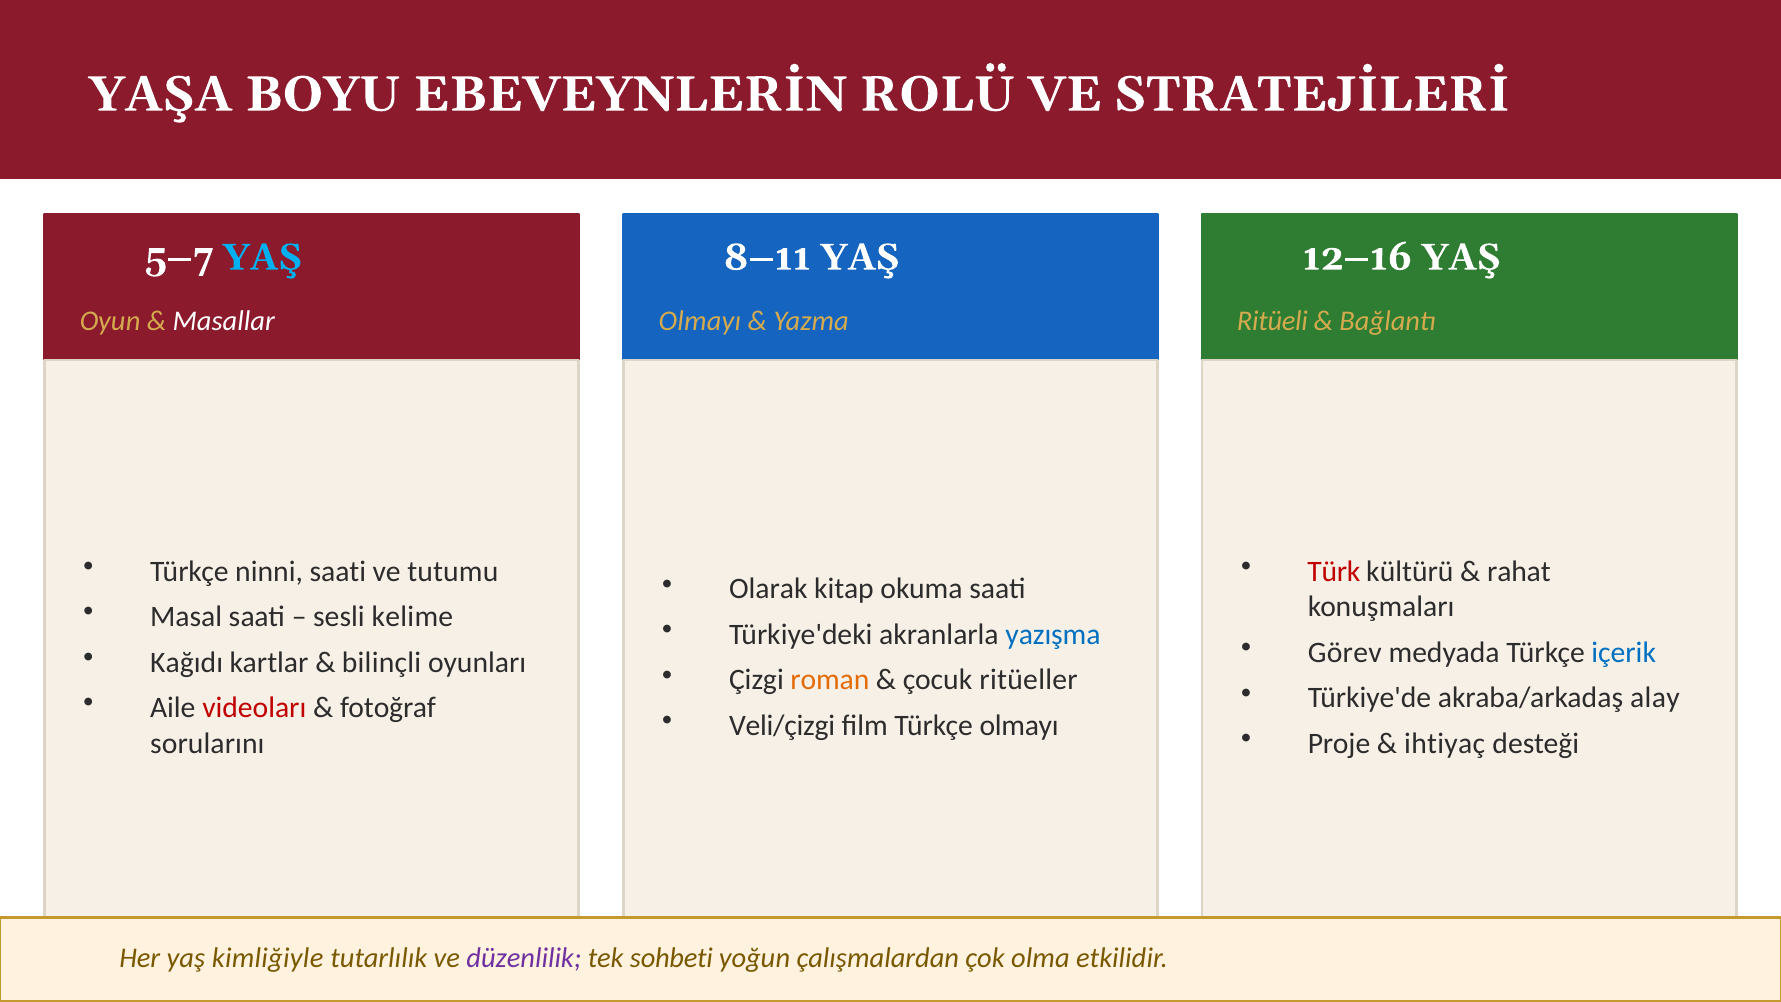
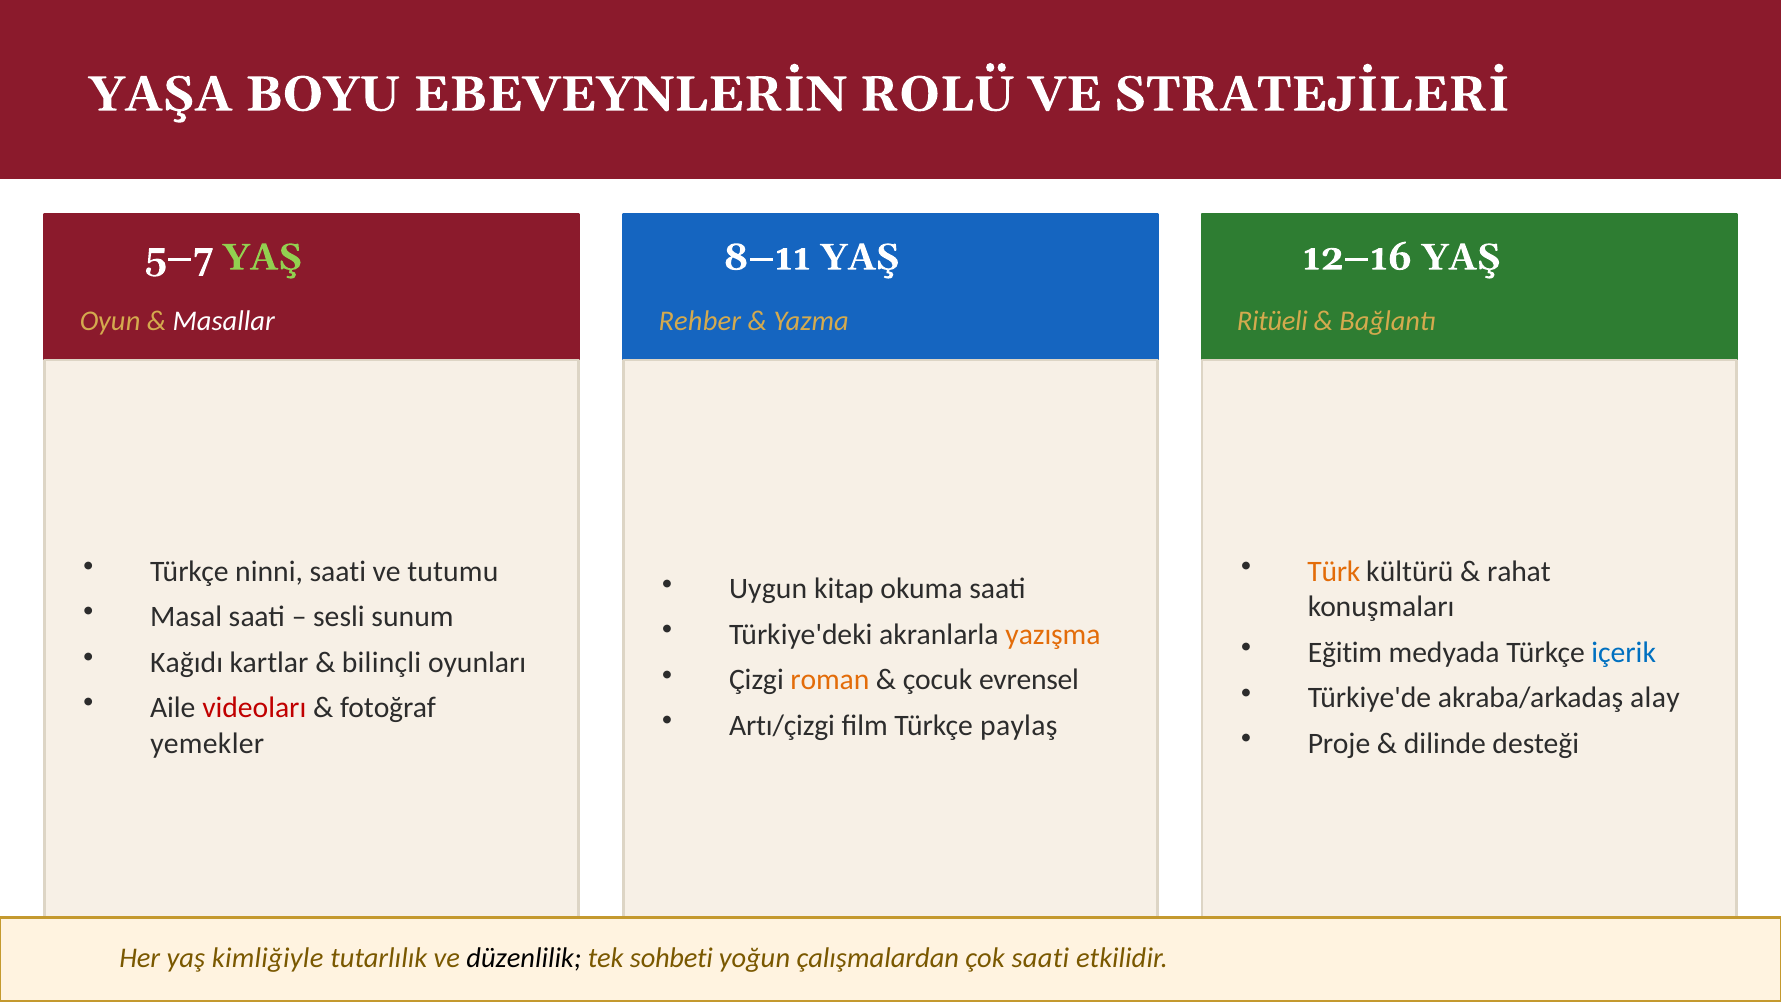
YAŞ at (263, 257) colour: light blue -> light green
Olmayı at (700, 321): Olmayı -> Rehber
Türk colour: red -> orange
Olarak: Olarak -> Uygun
kelime: kelime -> sunum
yazışma colour: blue -> orange
Görev: Görev -> Eğitim
ritüeller: ritüeller -> evrensel
Veli/çizgi: Veli/çizgi -> Artı/çizgi
Türkçe olmayı: olmayı -> paylaş
ihtiyaç: ihtiyaç -> dilinde
sorularını: sorularını -> yemekler
düzenlilik colour: purple -> black
çok olma: olma -> saati
